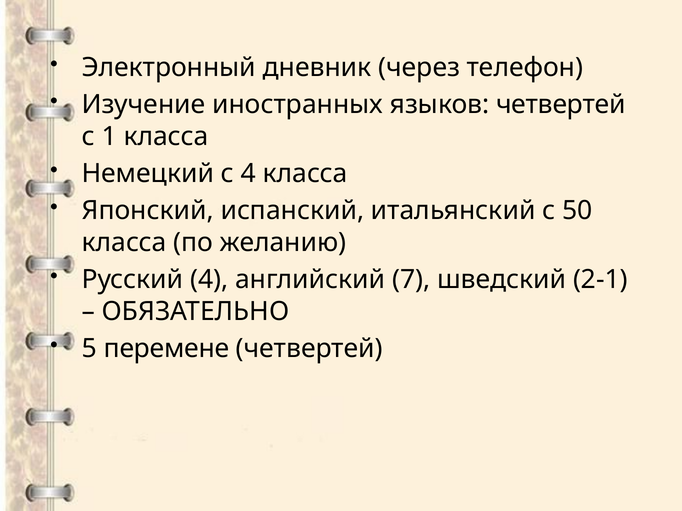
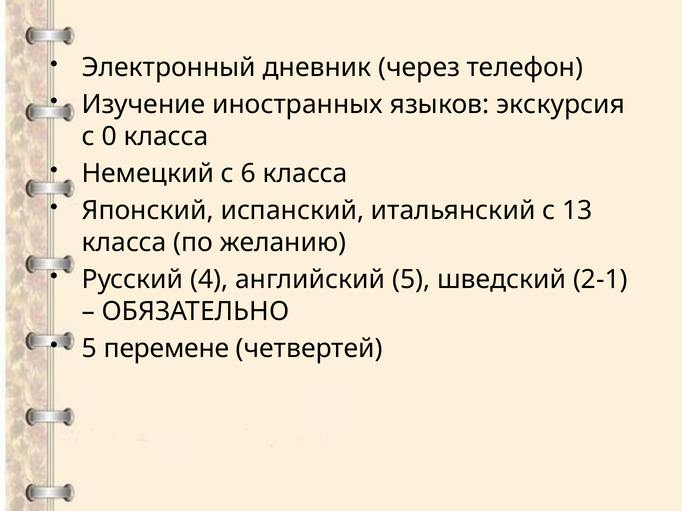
языков четвертей: четвертей -> экскурсия
1: 1 -> 0
с 4: 4 -> 6
50: 50 -> 13
английский 7: 7 -> 5
